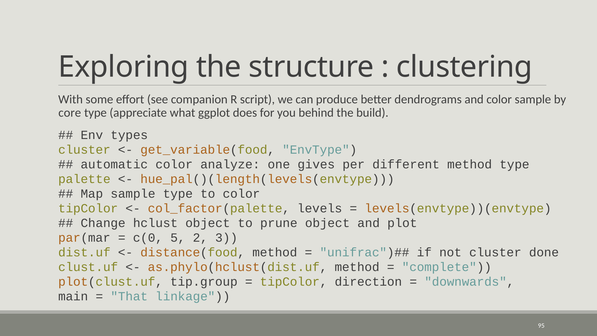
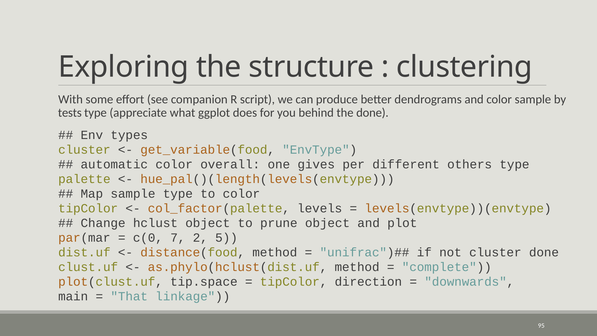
core: core -> tests
the build: build -> done
analyze: analyze -> overall
different method: method -> others
5: 5 -> 7
3: 3 -> 5
tip.group: tip.group -> tip.space
